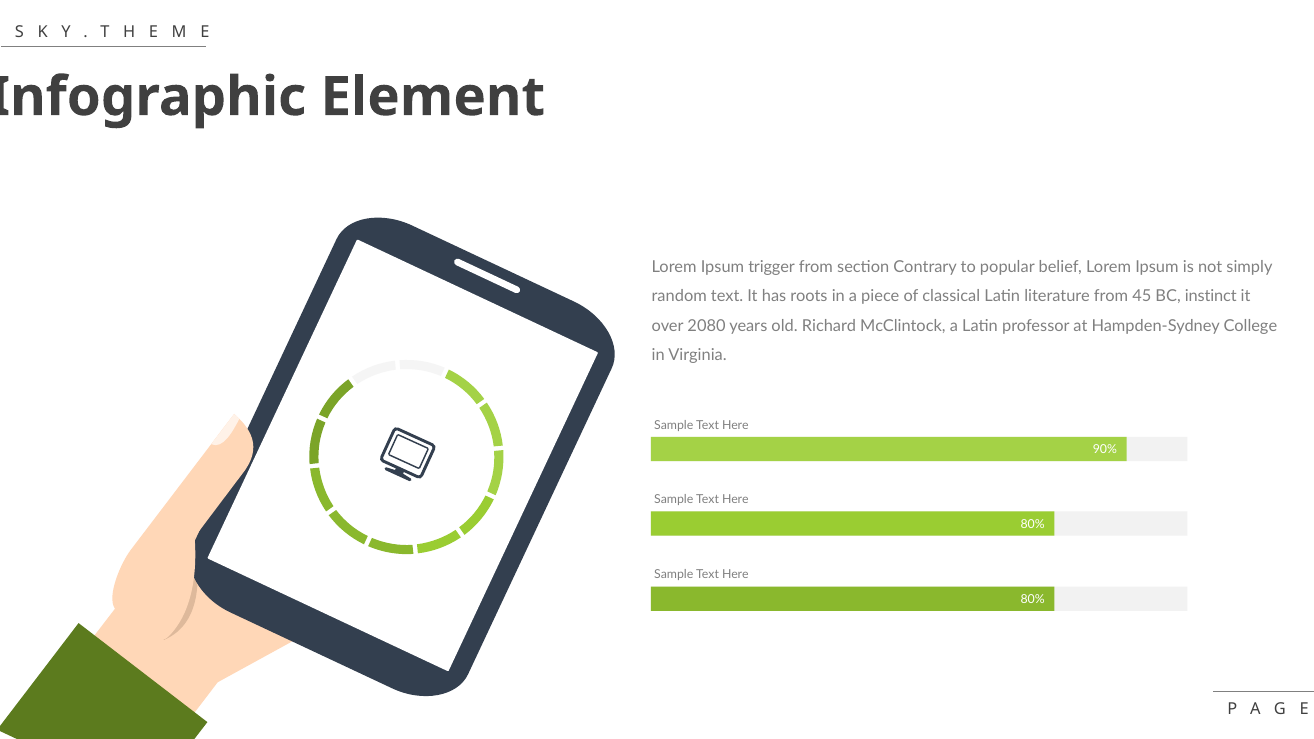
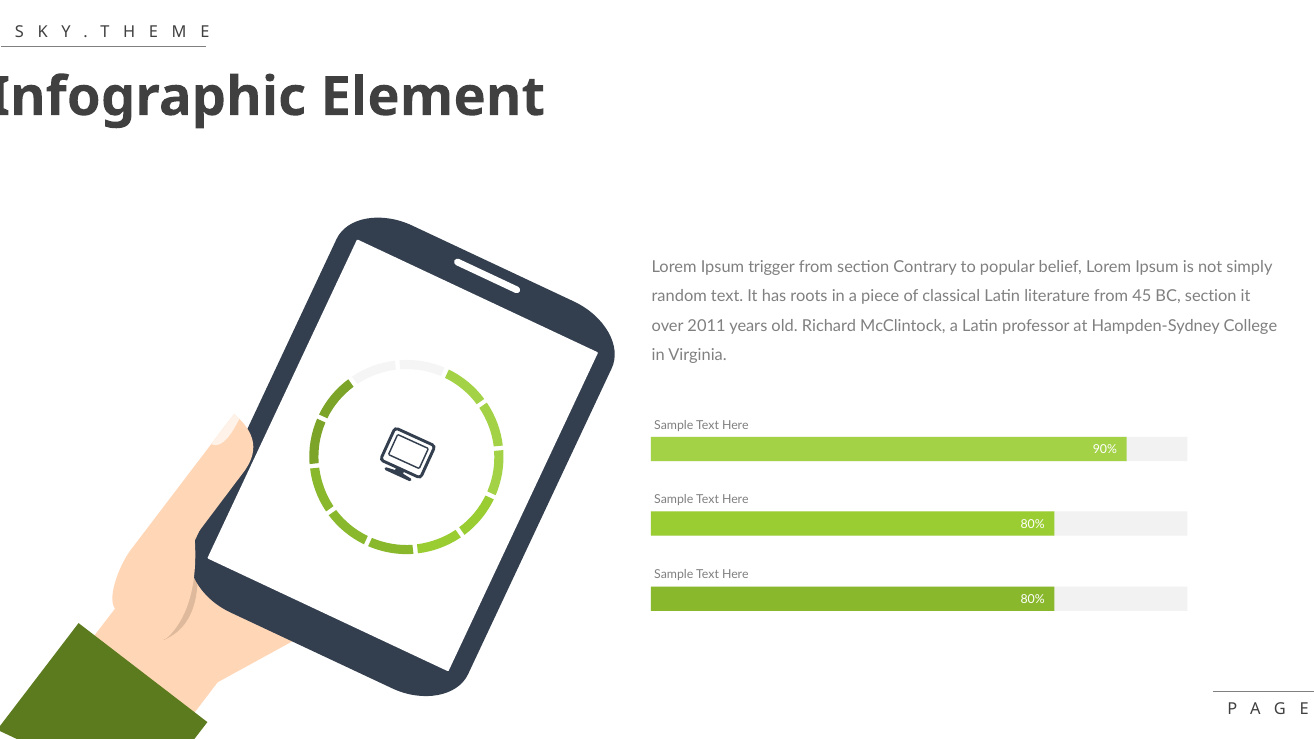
BC instinct: instinct -> section
2080: 2080 -> 2011
